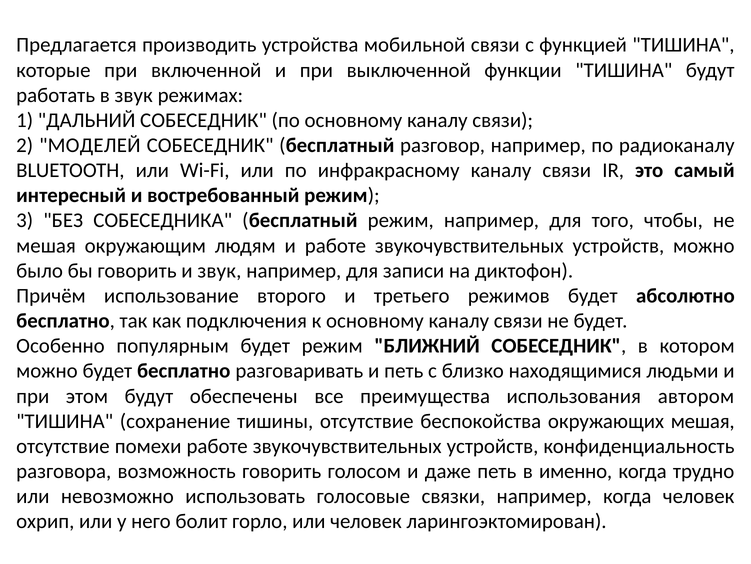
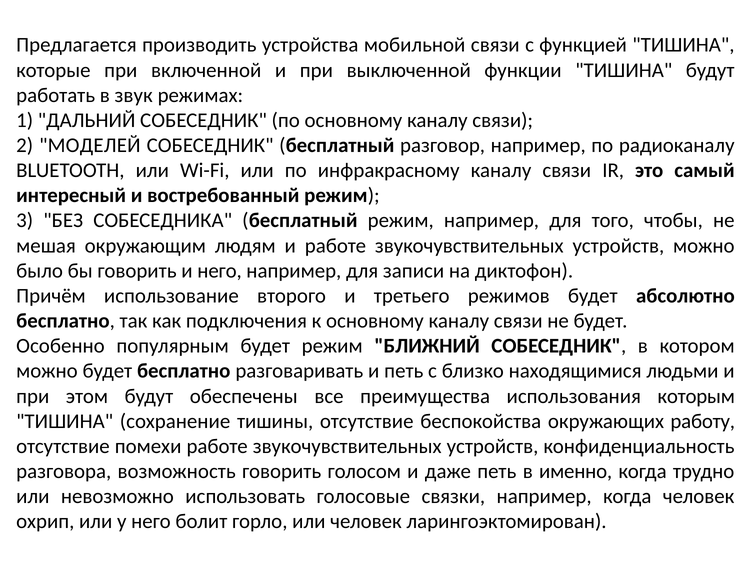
и звук: звук -> него
автором: автором -> которым
окружающих мешая: мешая -> работу
